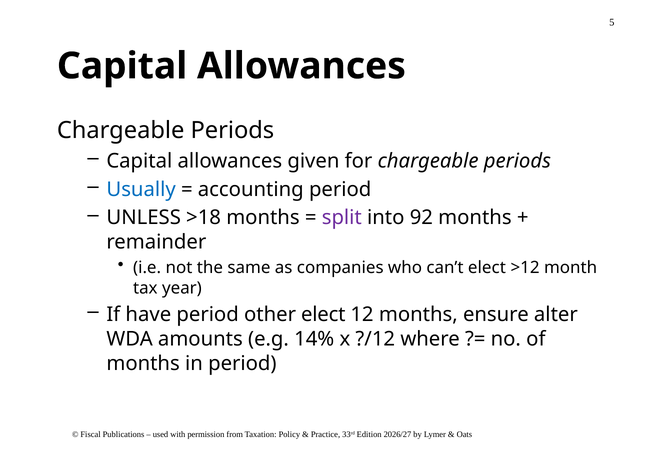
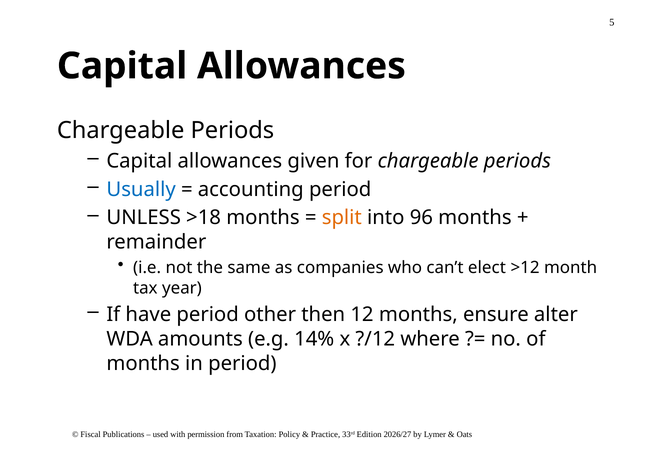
split colour: purple -> orange
92: 92 -> 96
other elect: elect -> then
